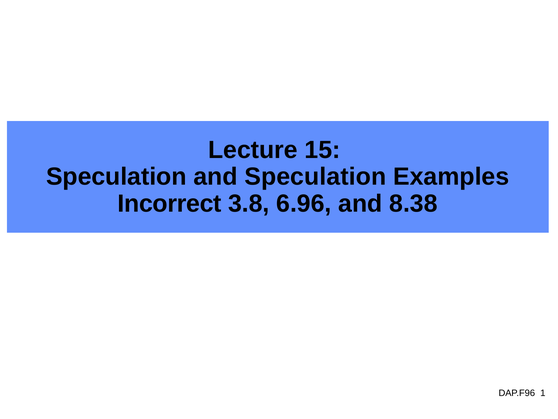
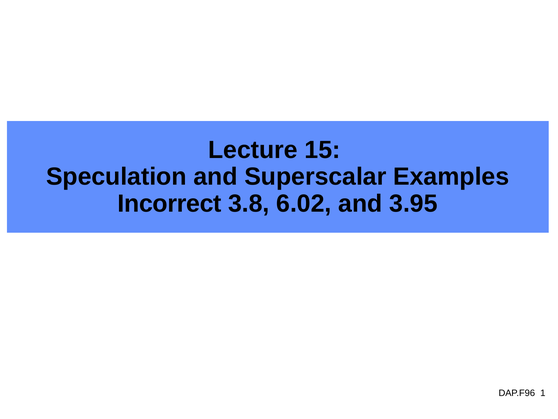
and Speculation: Speculation -> Superscalar
6.96: 6.96 -> 6.02
8.38: 8.38 -> 3.95
